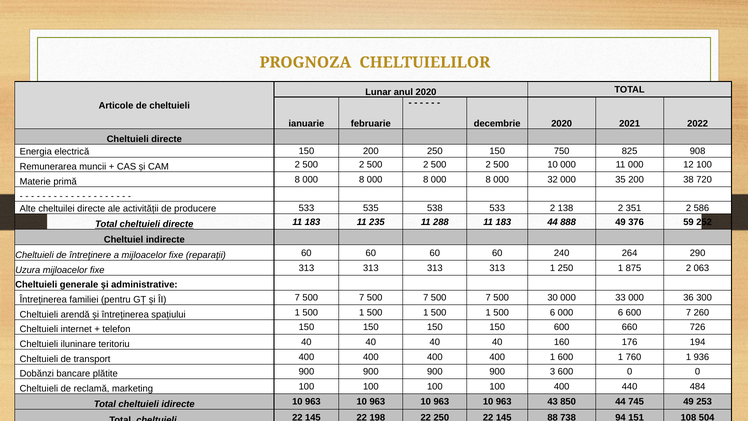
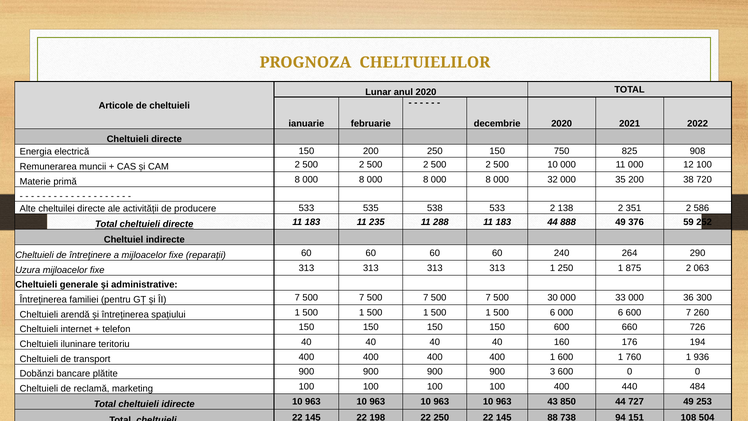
745: 745 -> 727
